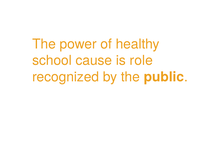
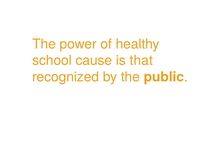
role: role -> that
